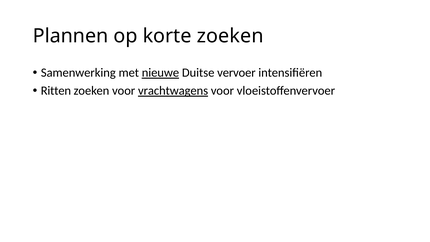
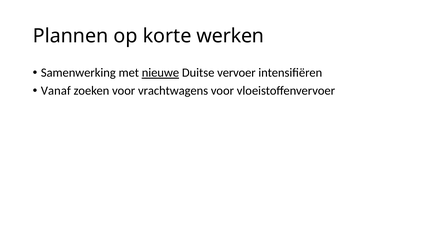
korte zoeken: zoeken -> werken
Ritten: Ritten -> Vanaf
vrachtwagens underline: present -> none
